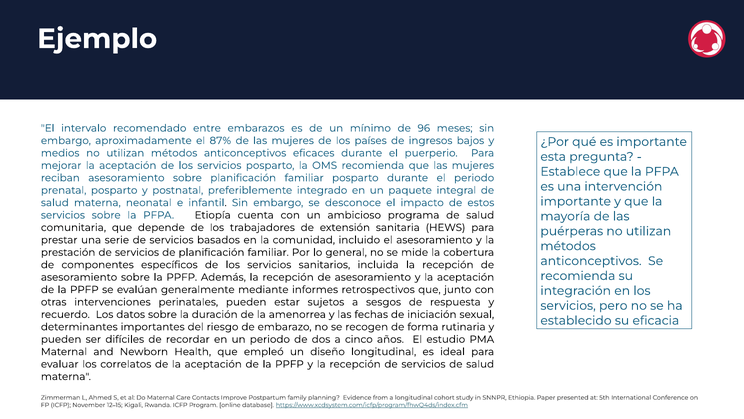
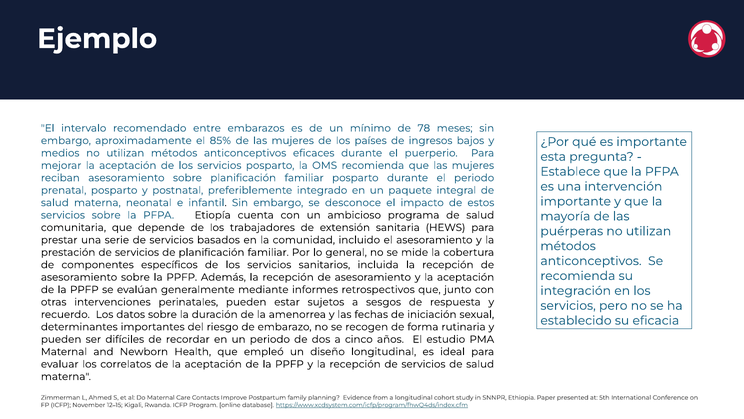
96: 96 -> 78
87%: 87% -> 85%
